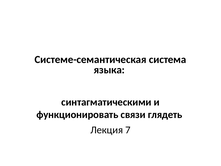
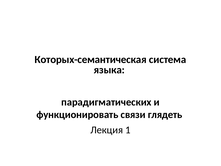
Системе-семантическая: Системе-семантическая -> Которых-семантическая
синтагматическими: синтагматическими -> парадигматических
7: 7 -> 1
